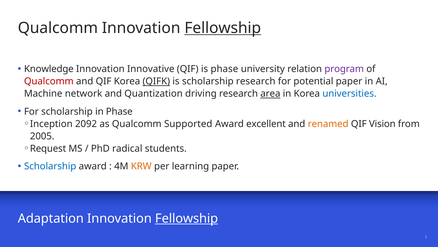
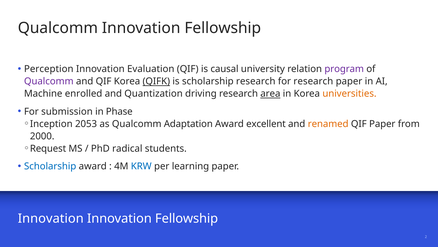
Fellowship at (223, 28) underline: present -> none
Knowledge: Knowledge -> Perception
Innovative: Innovative -> Evaluation
is phase: phase -> causal
Qualcomm at (49, 81) colour: red -> purple
for potential: potential -> research
network: network -> enrolled
universities colour: blue -> orange
For scholarship: scholarship -> submission
2092: 2092 -> 2053
Supported: Supported -> Adaptation
QIF Vision: Vision -> Paper
2005: 2005 -> 2000
KRW colour: orange -> blue
Adaptation at (51, 218): Adaptation -> Innovation
Fellowship at (187, 218) underline: present -> none
